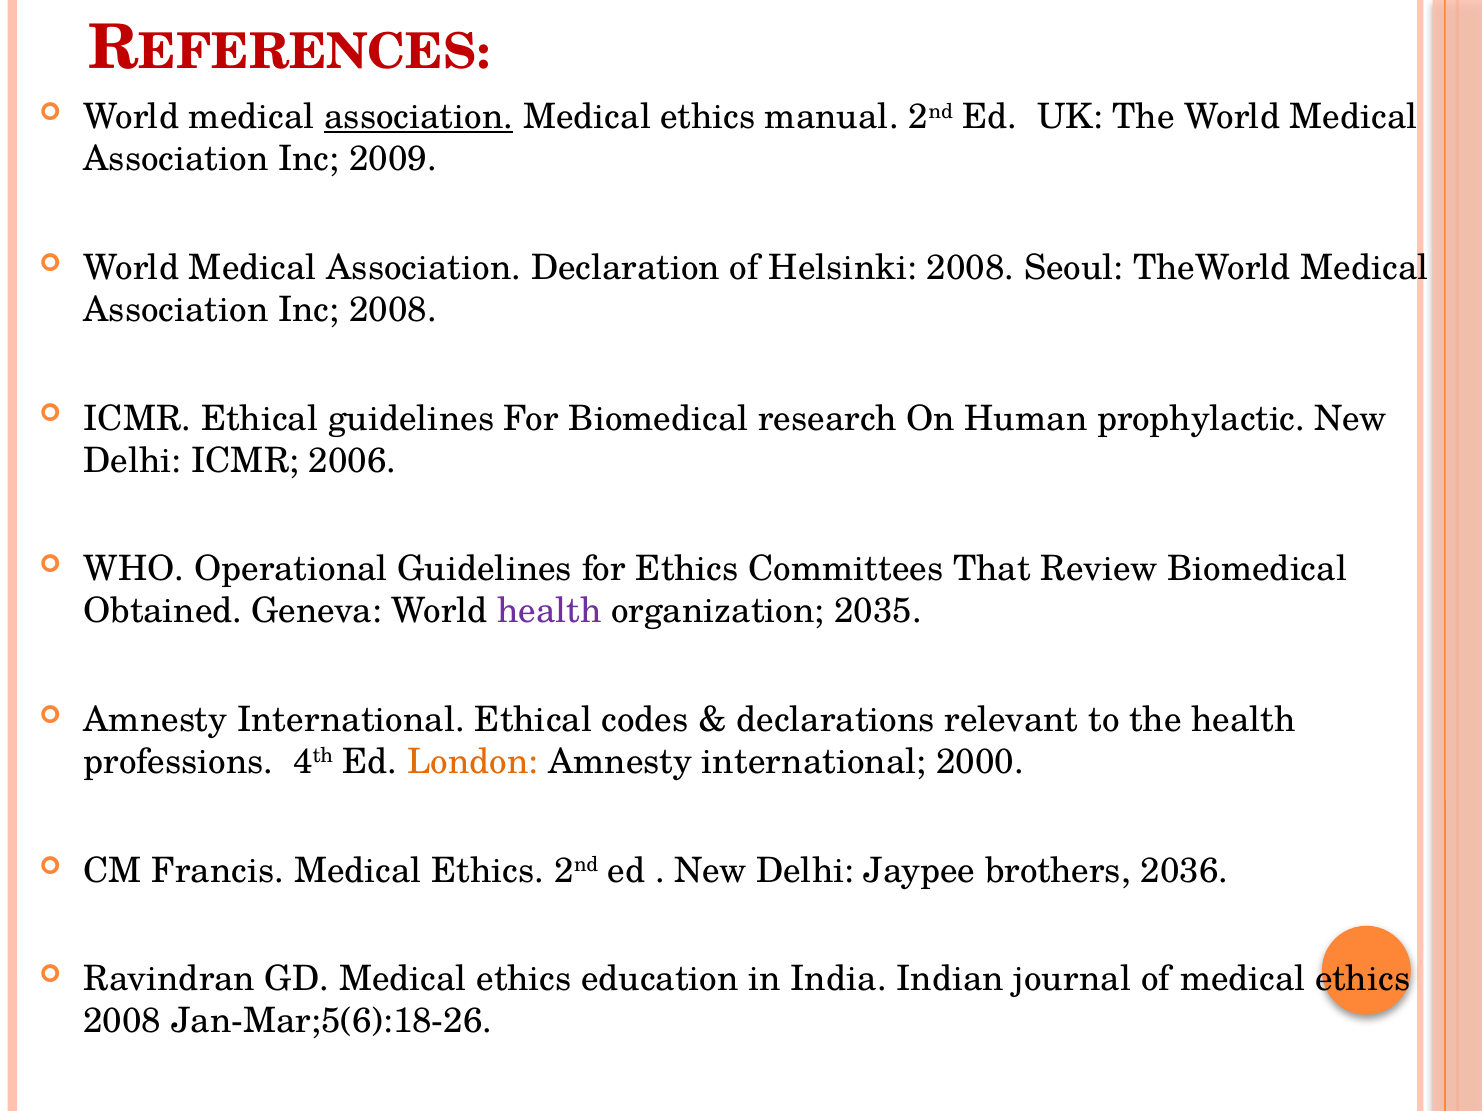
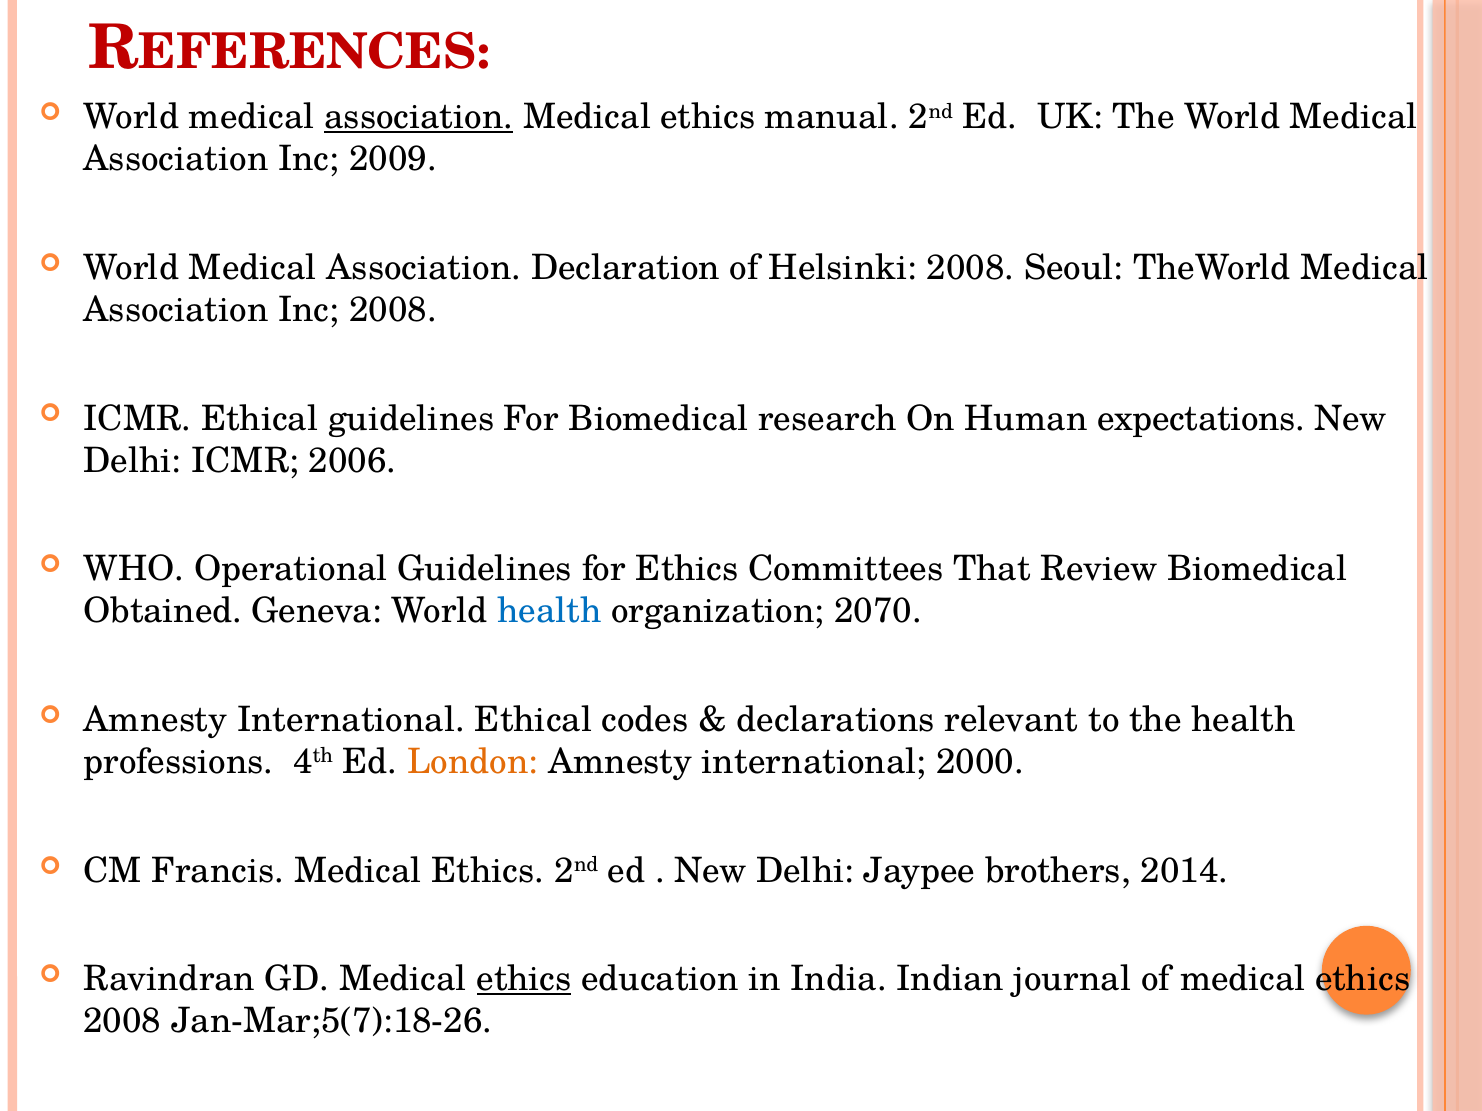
prophylactic: prophylactic -> expectations
health at (549, 612) colour: purple -> blue
2035: 2035 -> 2070
2036: 2036 -> 2014
ethics at (524, 980) underline: none -> present
Jan-Mar;5(6):18-26: Jan-Mar;5(6):18-26 -> Jan-Mar;5(7):18-26
